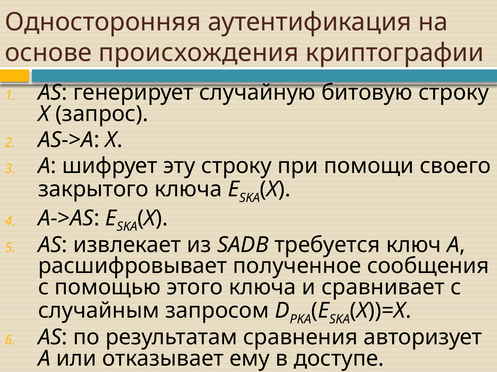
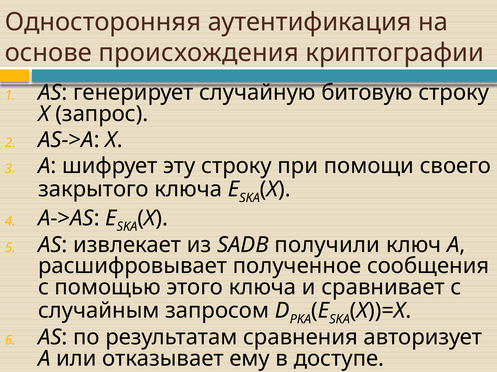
требуется: требуется -> получили
